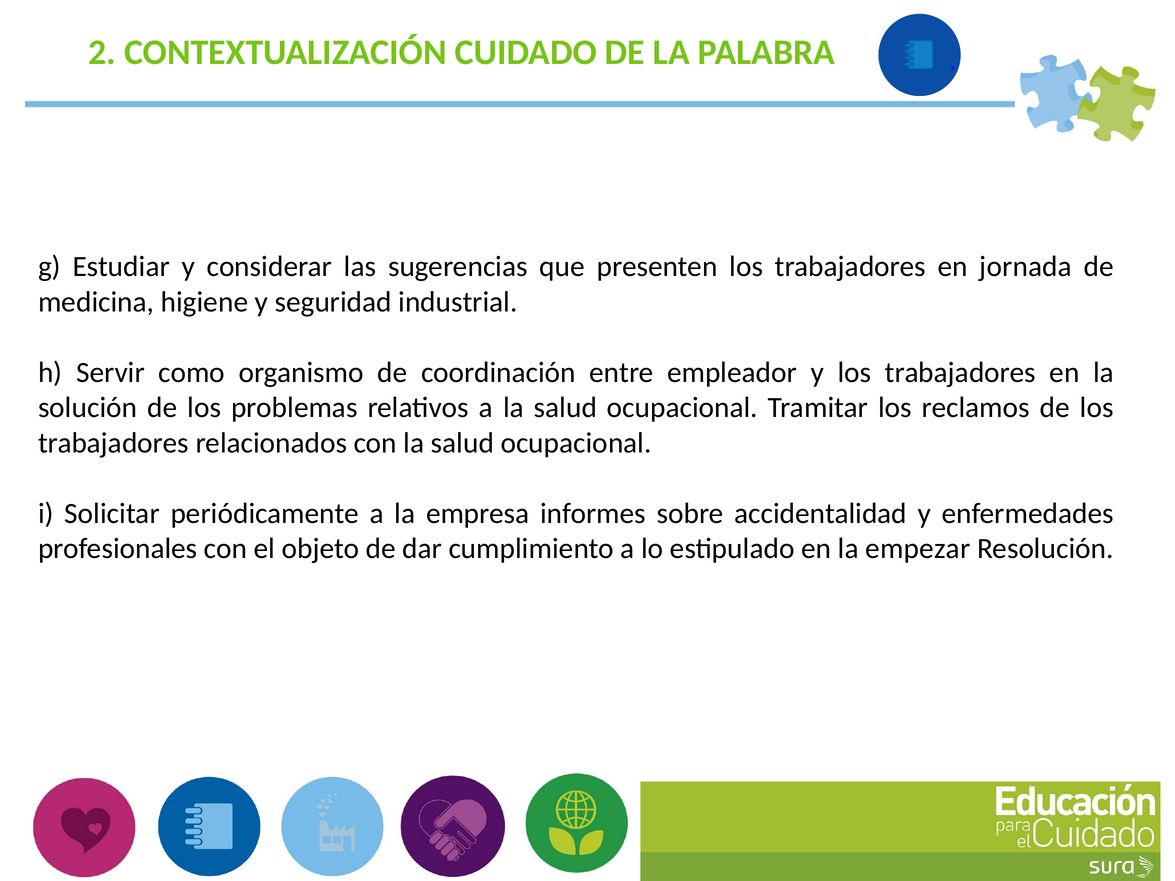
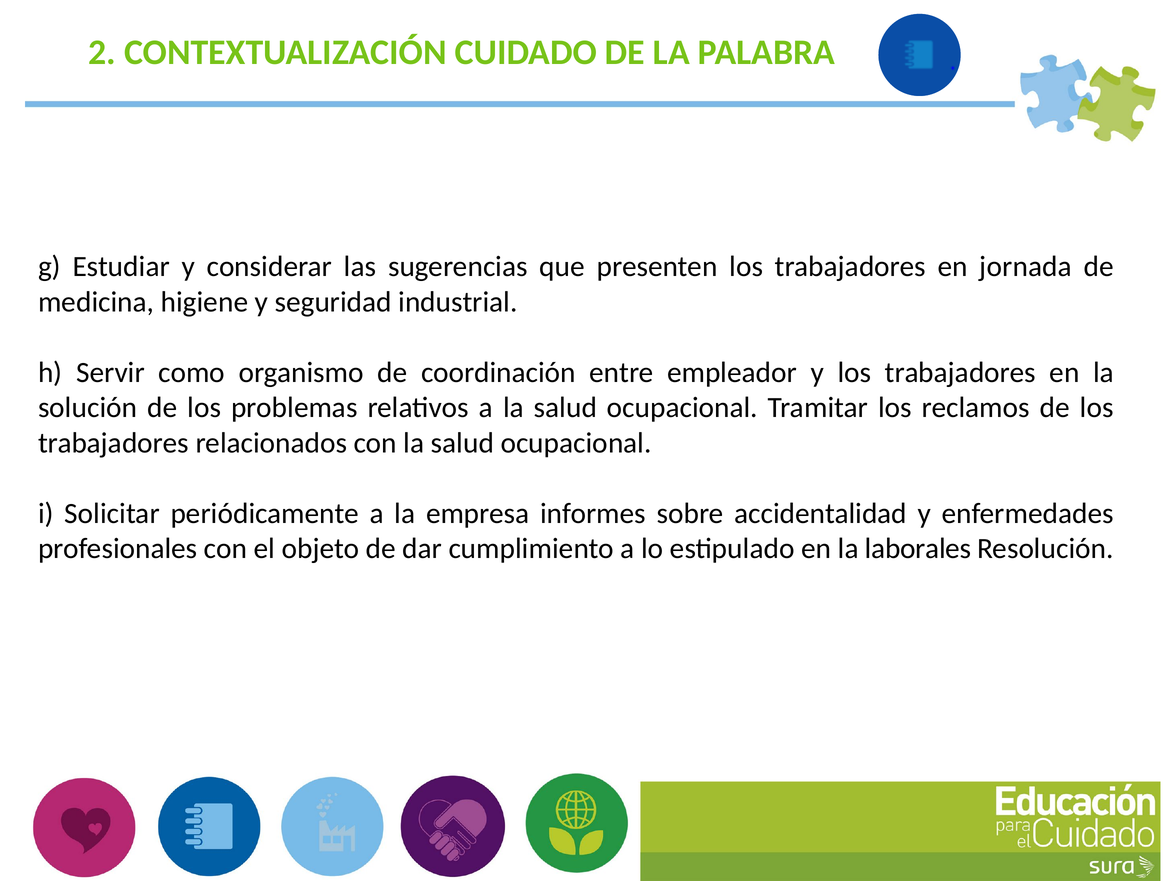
empezar: empezar -> laborales
